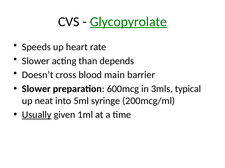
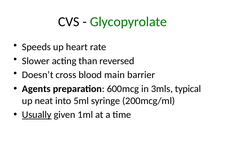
Glycopyrolate underline: present -> none
depends: depends -> reversed
Slower at (36, 89): Slower -> Agents
